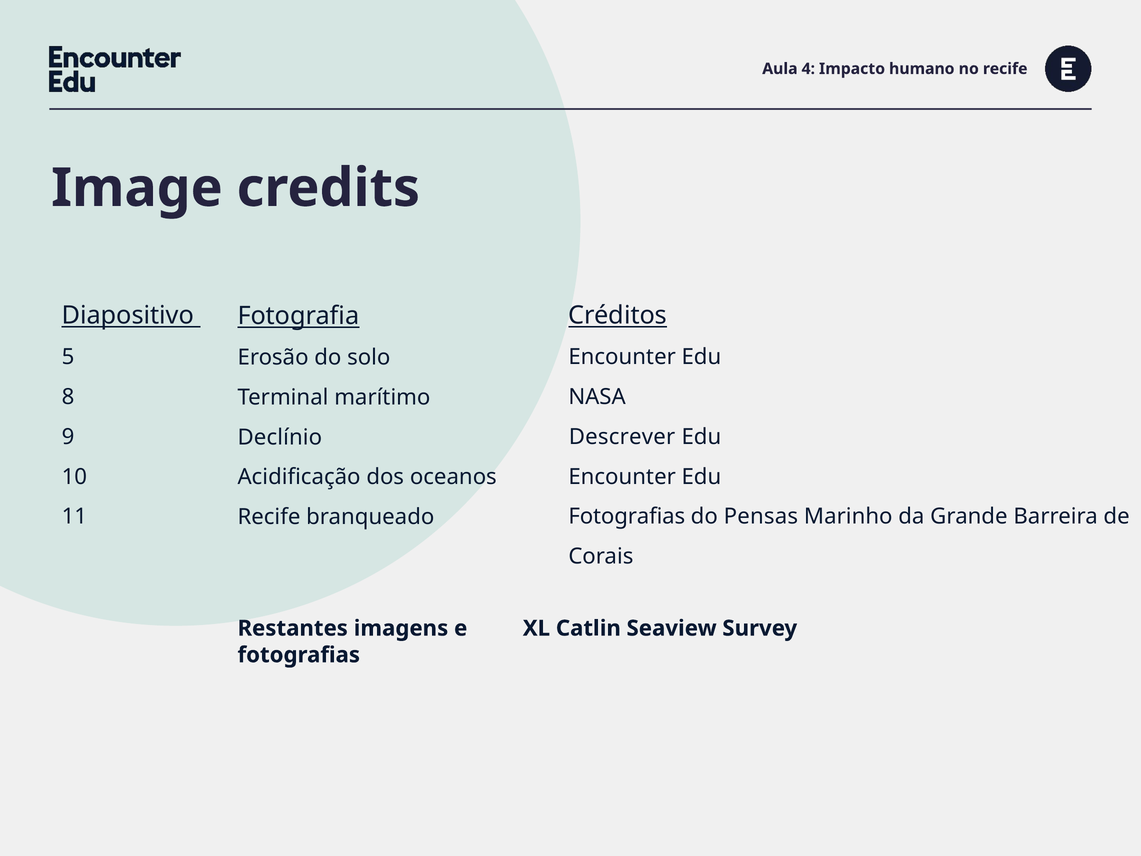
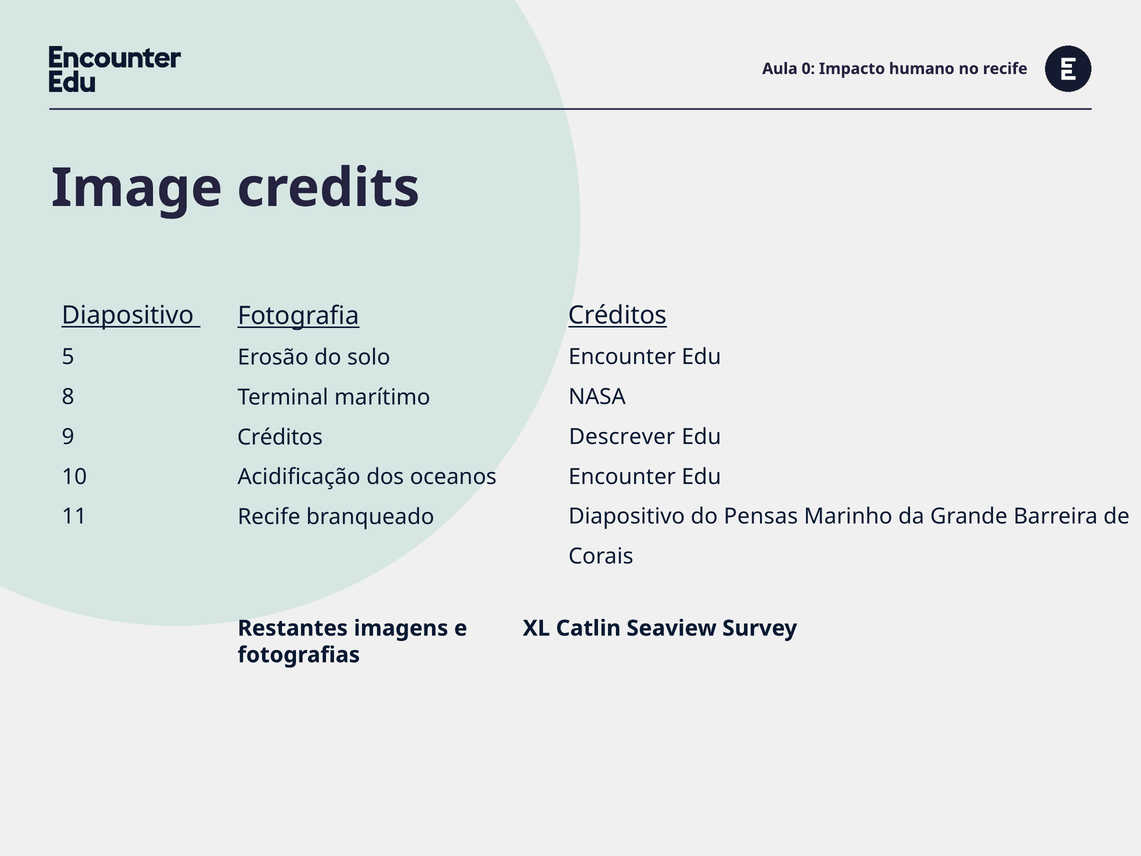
4: 4 -> 0
Declínio at (280, 437): Declínio -> Créditos
Fotografias at (627, 517): Fotografias -> Diapositivo
